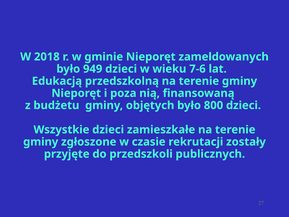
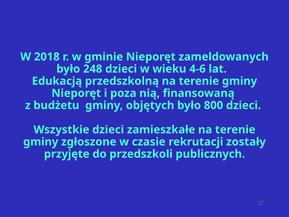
949: 949 -> 248
7-6: 7-6 -> 4-6
